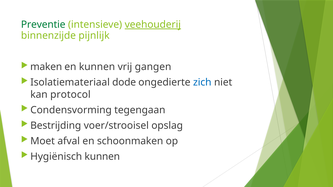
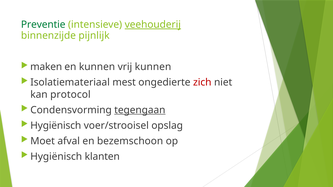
vrij gangen: gangen -> kunnen
dode: dode -> mest
zich colour: blue -> red
tegengaan underline: none -> present
Bestrijding at (56, 126): Bestrijding -> Hygiënisch
schoonmaken: schoonmaken -> bezemschoon
Hygiënisch kunnen: kunnen -> klanten
